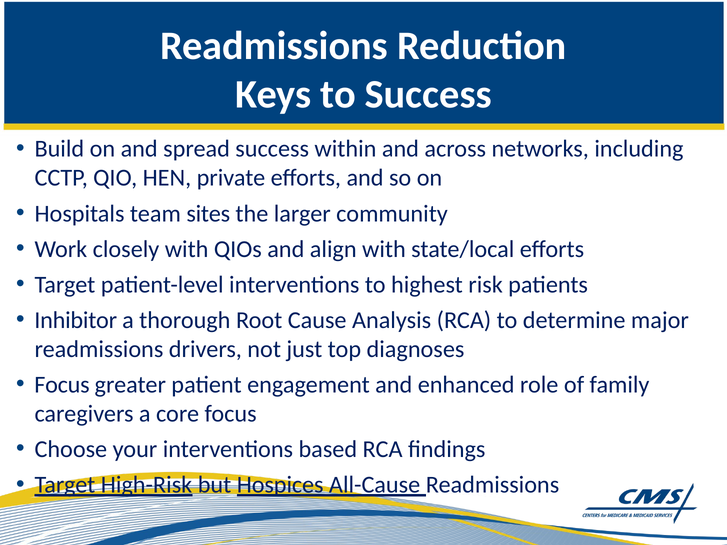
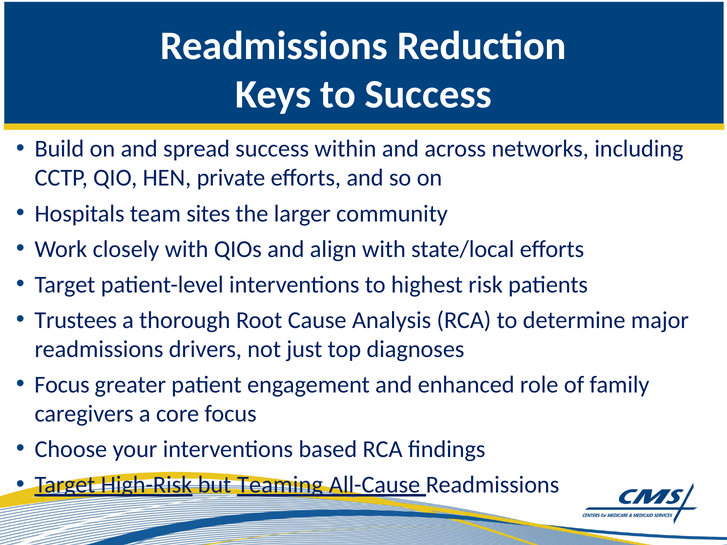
Inhibitor: Inhibitor -> Trustees
Hospices: Hospices -> Teaming
